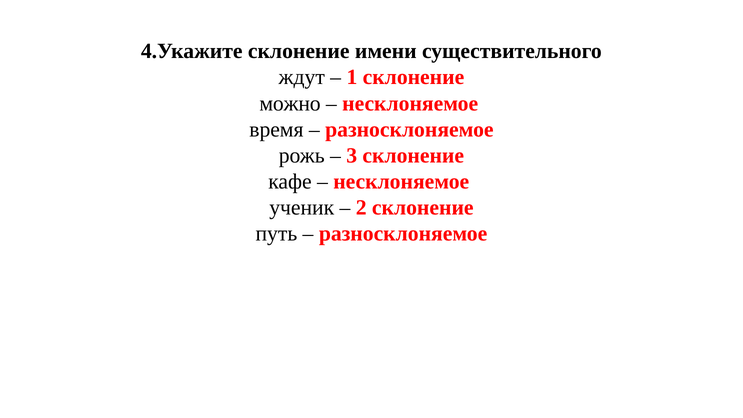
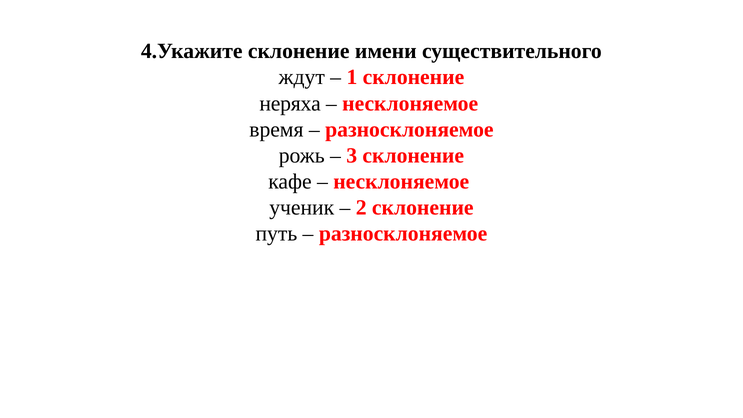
можно: можно -> неряха
